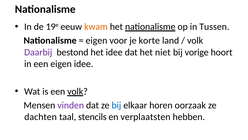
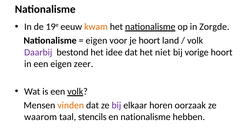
Tussen: Tussen -> Zorgde
je korte: korte -> hoort
eigen idee: idee -> zeer
vinden colour: purple -> orange
bij at (116, 105) colour: blue -> purple
dachten: dachten -> waarom
en verplaatsten: verplaatsten -> nationalisme
